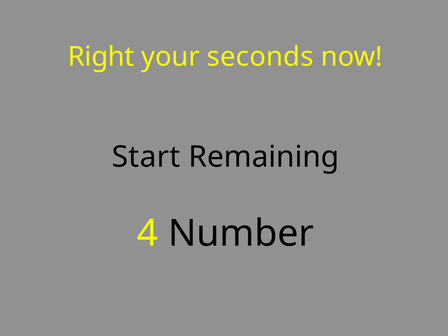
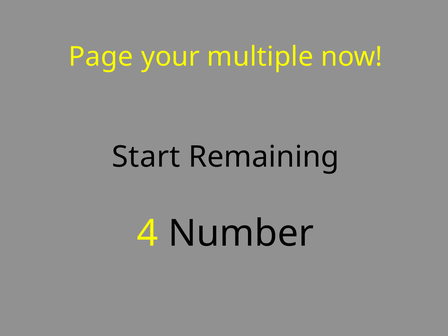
Right: Right -> Page
seconds: seconds -> multiple
